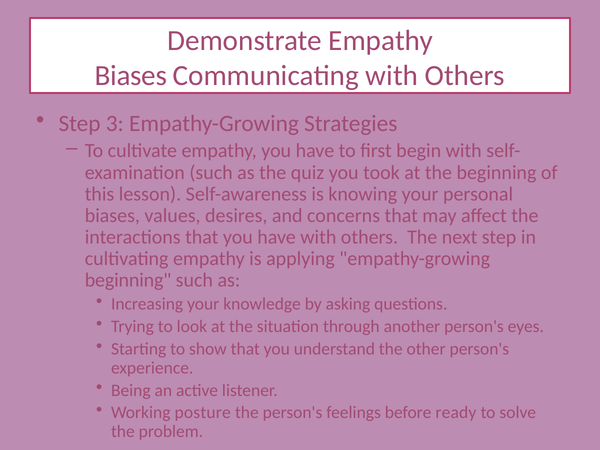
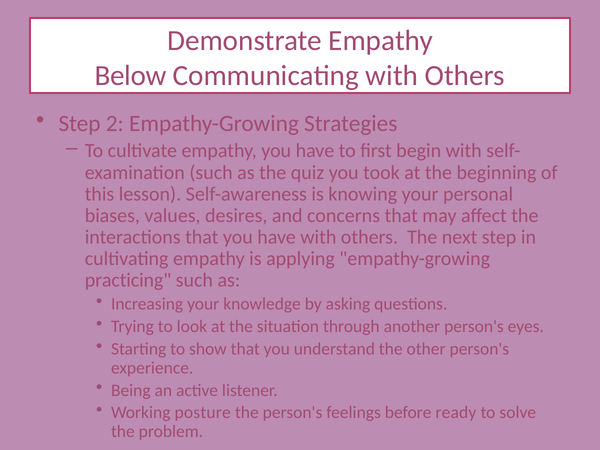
Biases at (131, 76): Biases -> Below
3: 3 -> 2
beginning at (128, 280): beginning -> practicing
